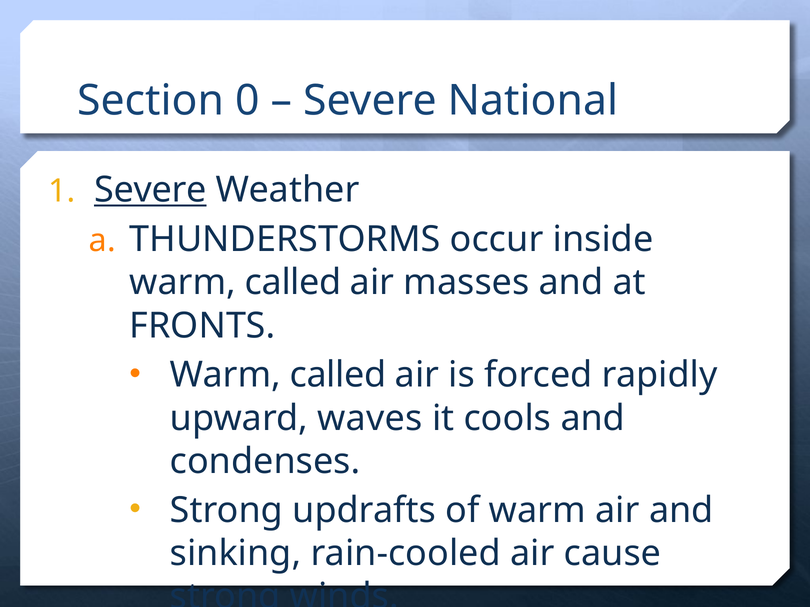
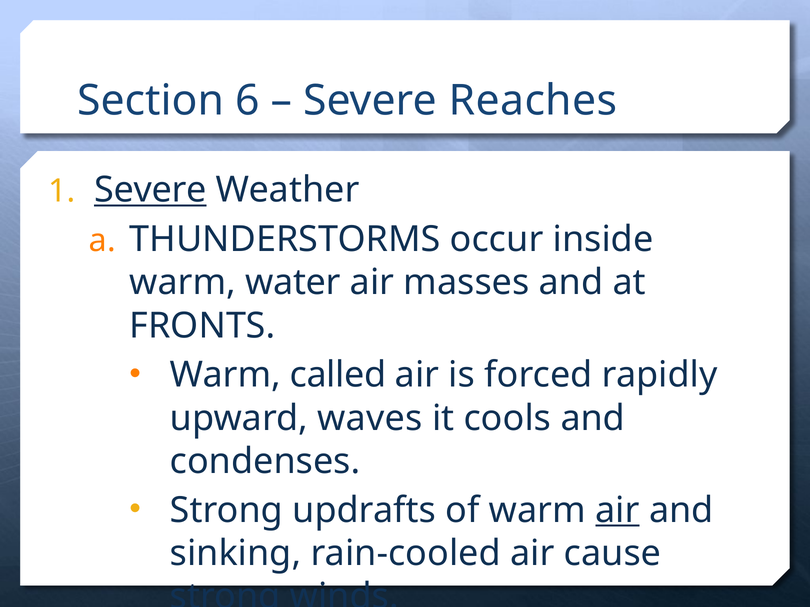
0: 0 -> 6
National: National -> Reaches
called at (293, 283): called -> water
air at (617, 511) underline: none -> present
